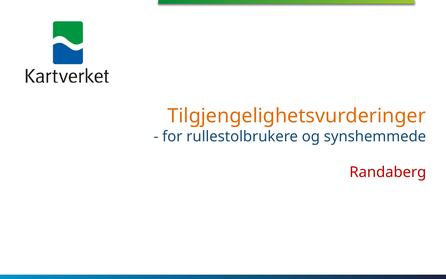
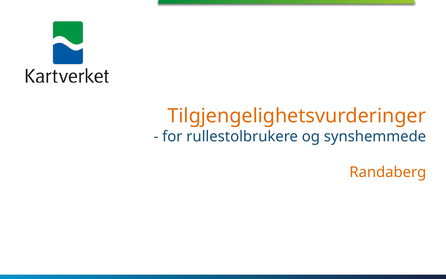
Randaberg colour: red -> orange
